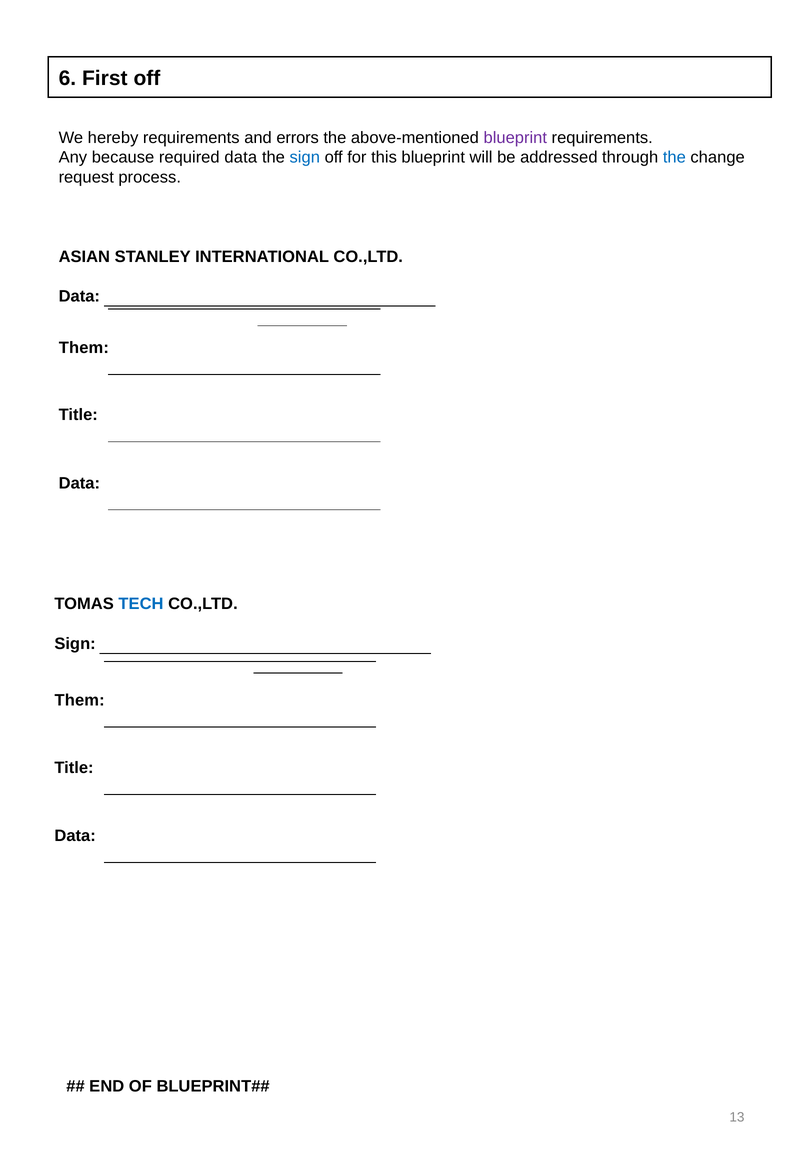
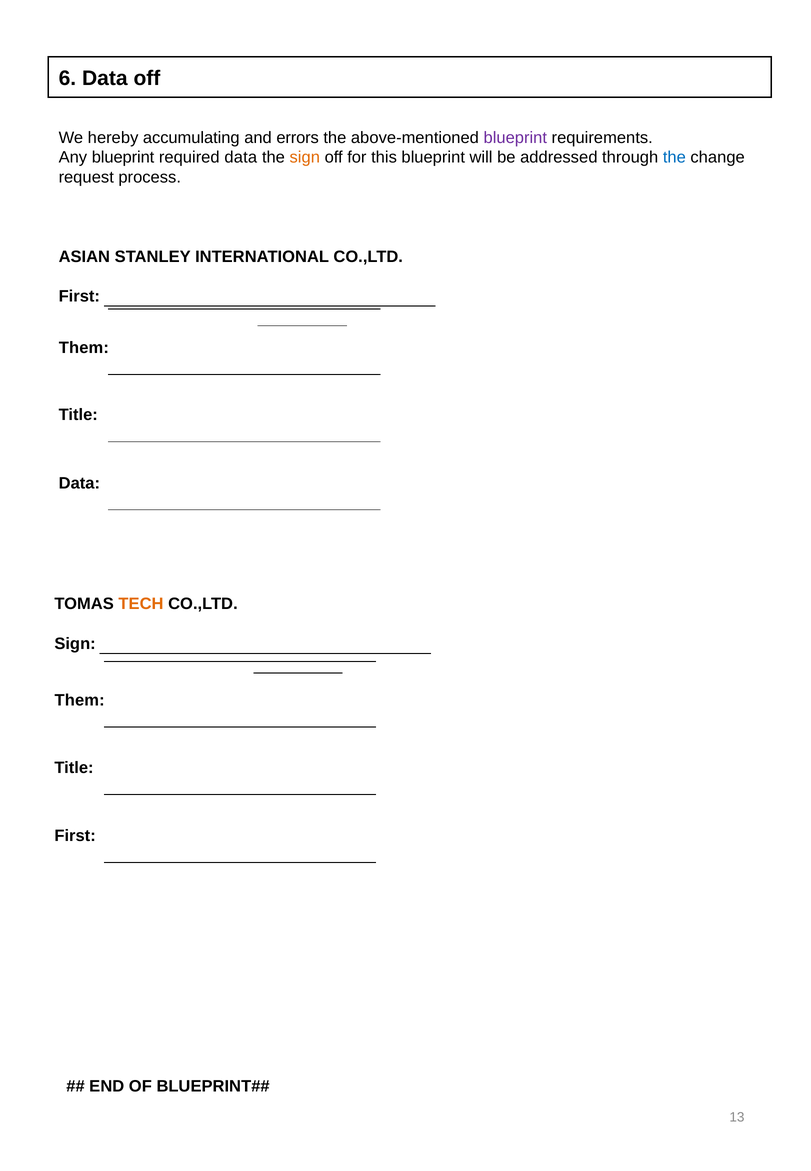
6 First: First -> Data
hereby requirements: requirements -> accumulating
Any because: because -> blueprint
sign at (305, 158) colour: blue -> orange
Data at (79, 296): Data -> First
TECH colour: blue -> orange
Data at (75, 836): Data -> First
